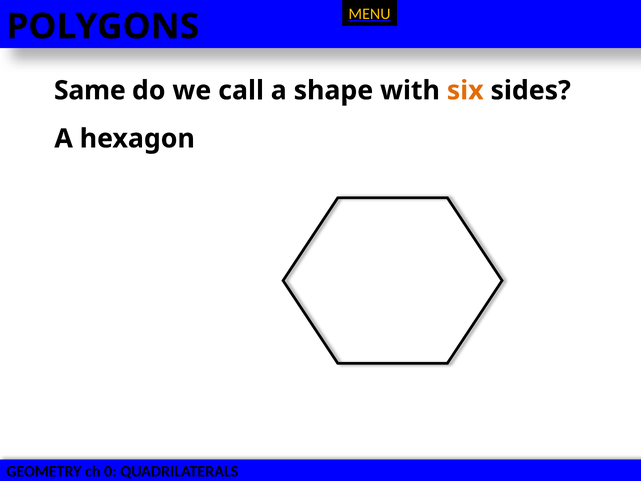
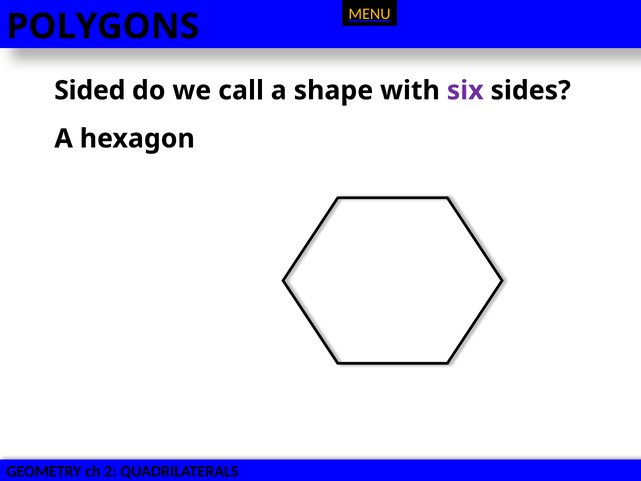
Same: Same -> Sided
six colour: orange -> purple
0: 0 -> 2
